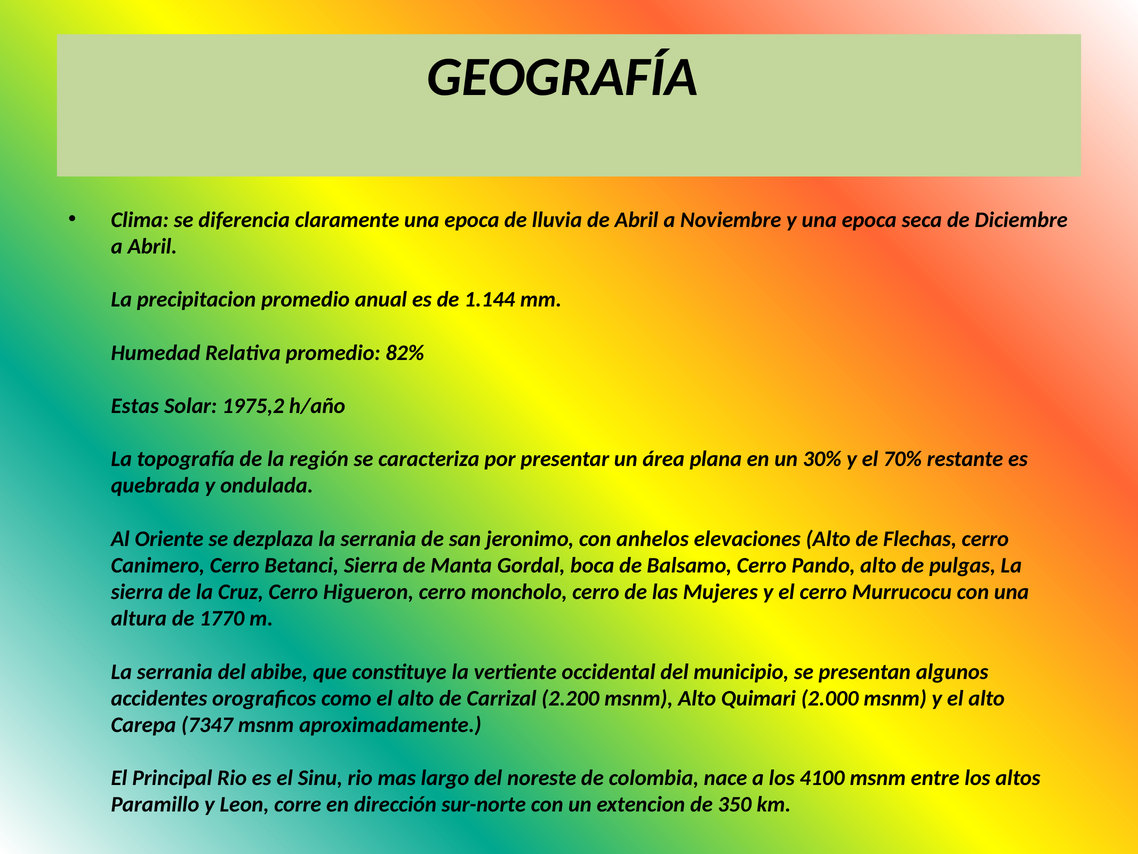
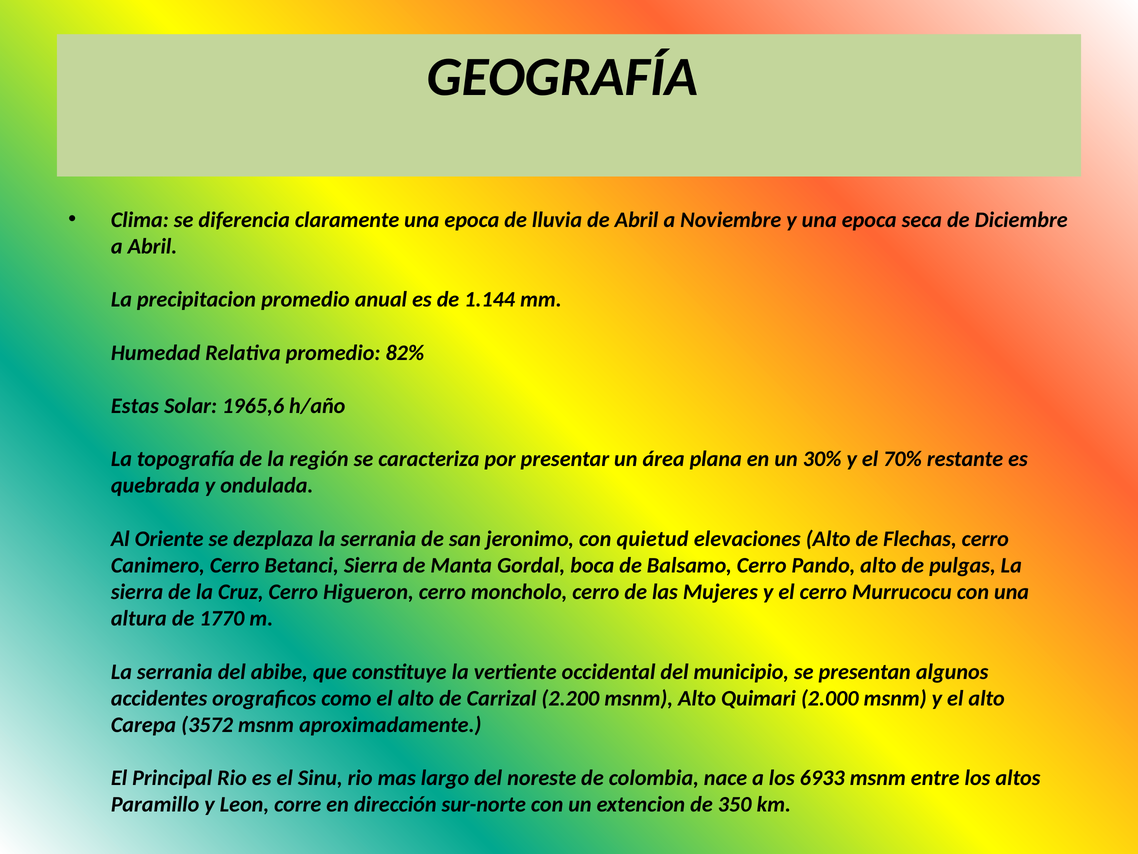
1975,2: 1975,2 -> 1965,6
anhelos: anhelos -> quietud
7347: 7347 -> 3572
4100: 4100 -> 6933
